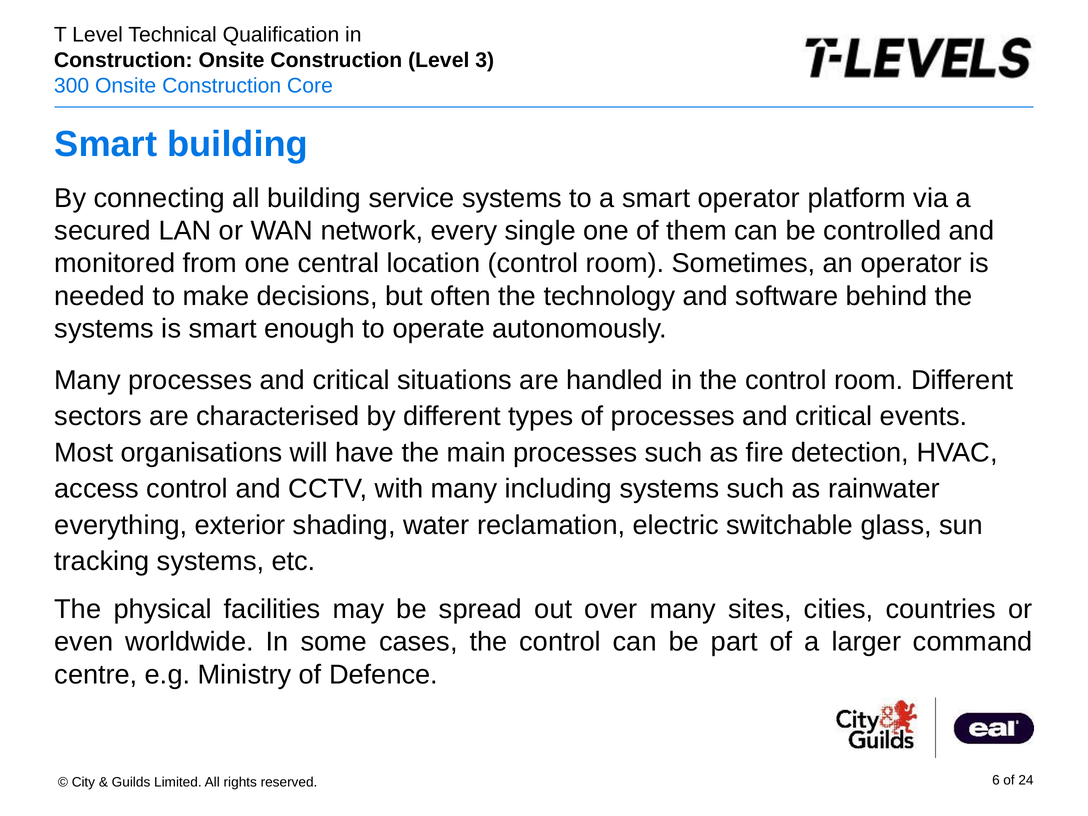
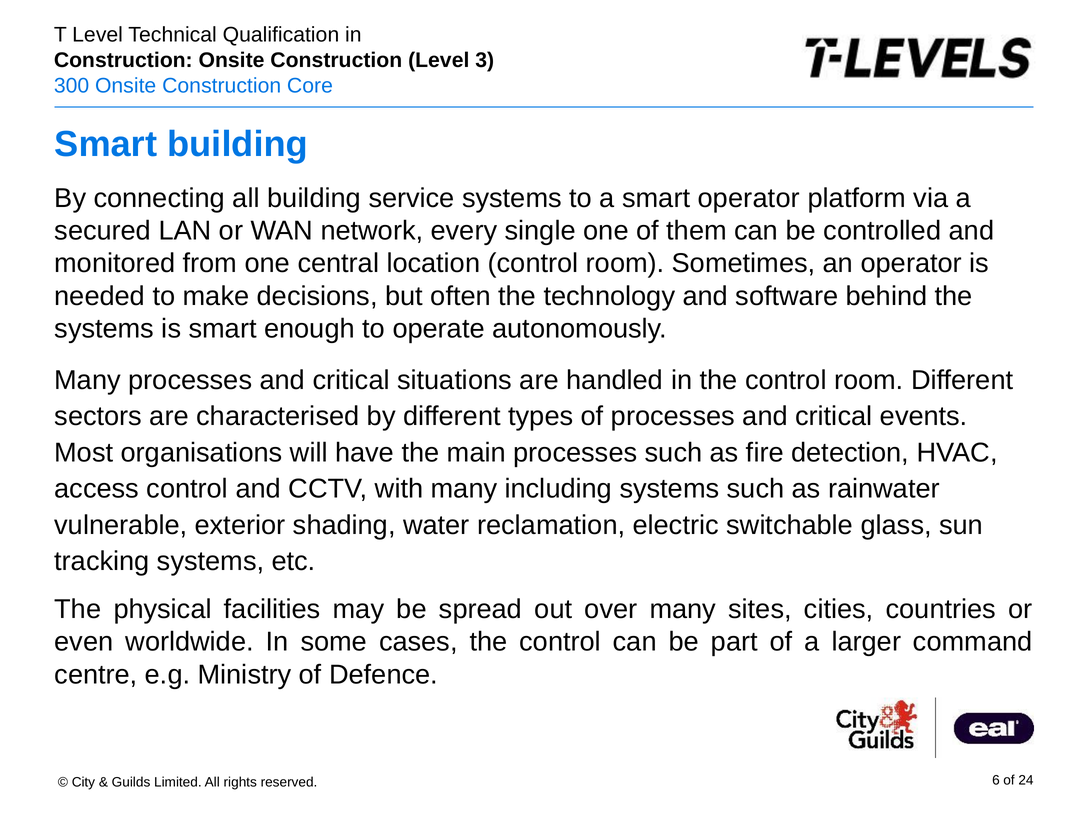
everything: everything -> vulnerable
